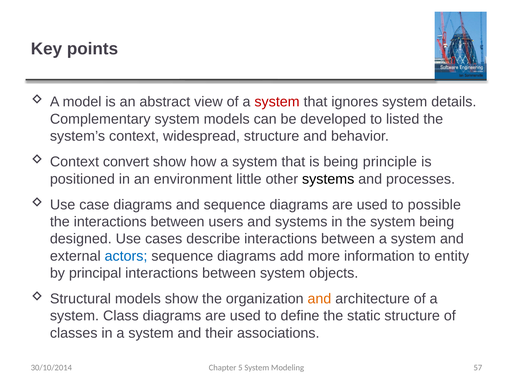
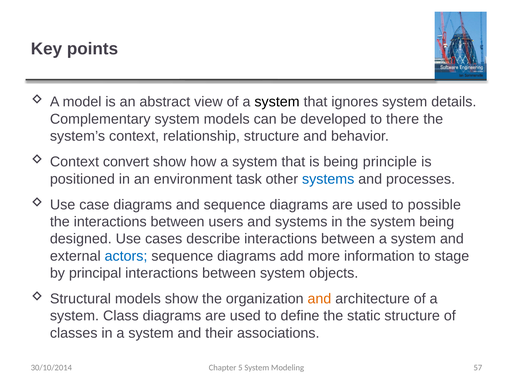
system at (277, 102) colour: red -> black
listed: listed -> there
widespread: widespread -> relationship
little: little -> task
systems at (328, 179) colour: black -> blue
entity: entity -> stage
